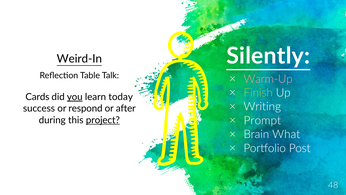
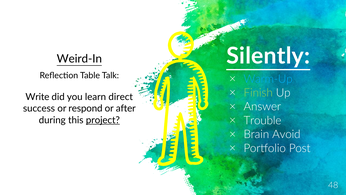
Warm-Up colour: pink -> light blue
Cards: Cards -> Write
you underline: present -> none
today: today -> direct
Writing: Writing -> Answer
Prompt: Prompt -> Trouble
What: What -> Avoid
